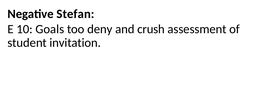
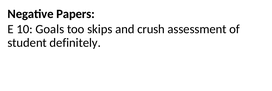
Stefan: Stefan -> Papers
deny: deny -> skips
invitation: invitation -> definitely
